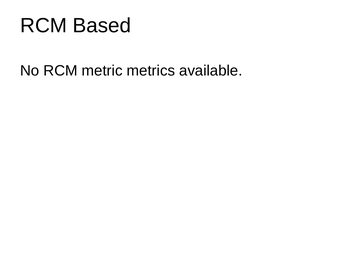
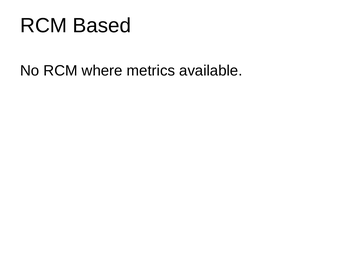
metric: metric -> where
